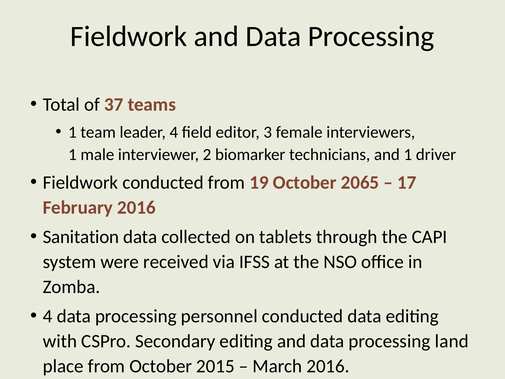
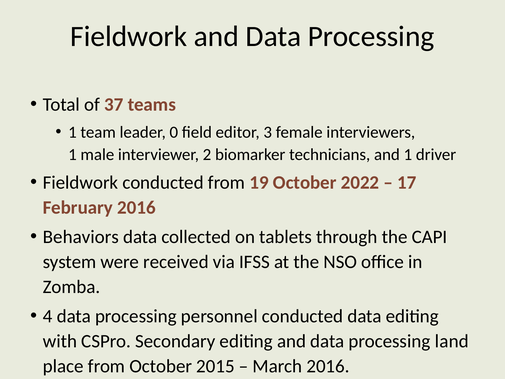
leader 4: 4 -> 0
2065: 2065 -> 2022
Sanitation: Sanitation -> Behaviors
